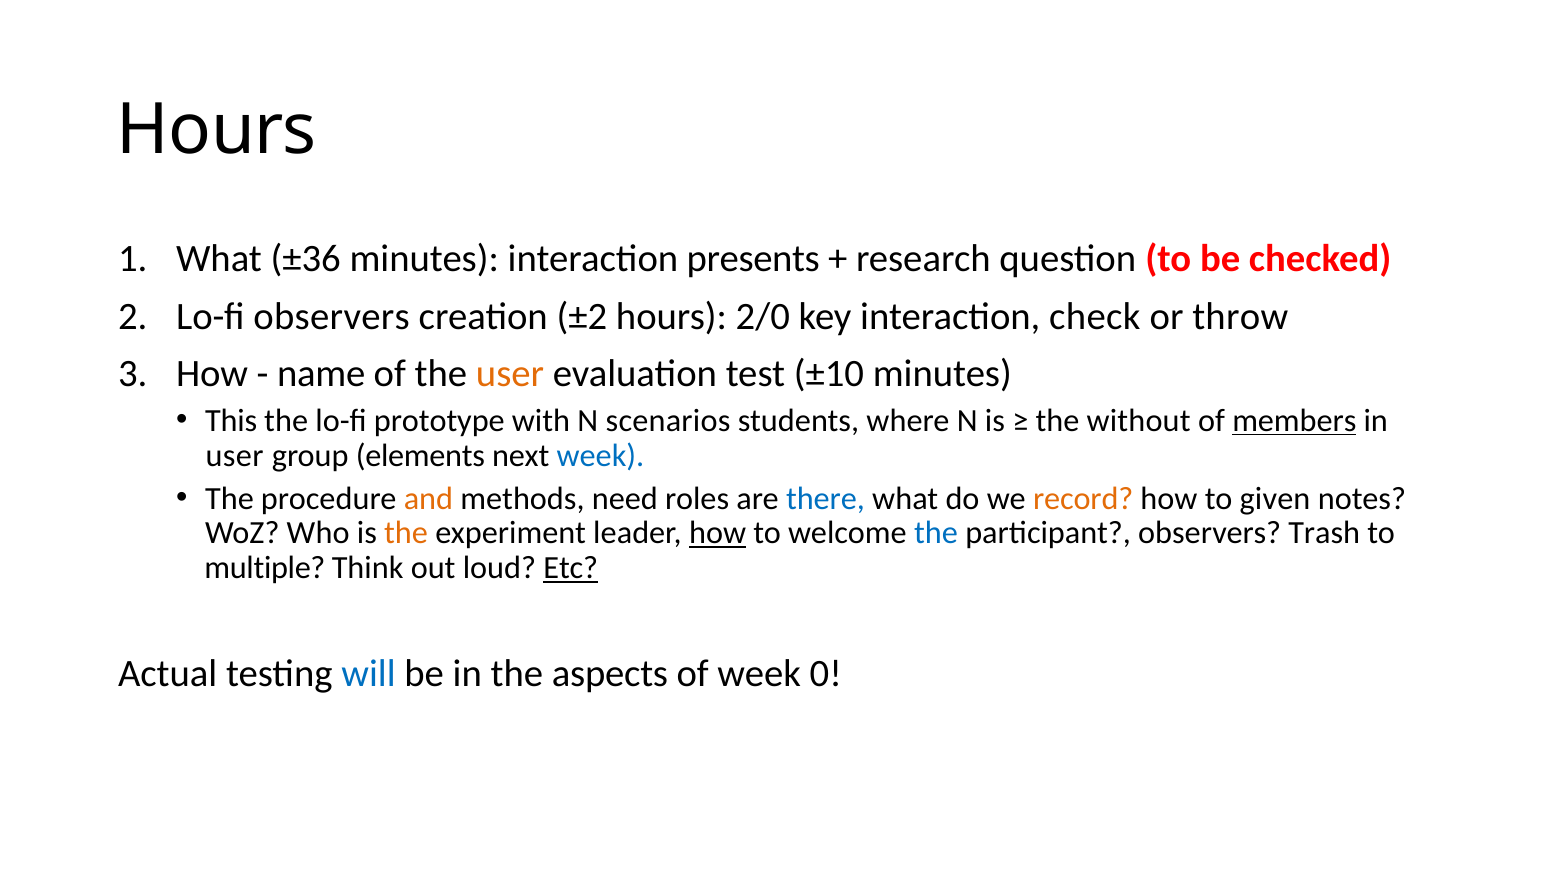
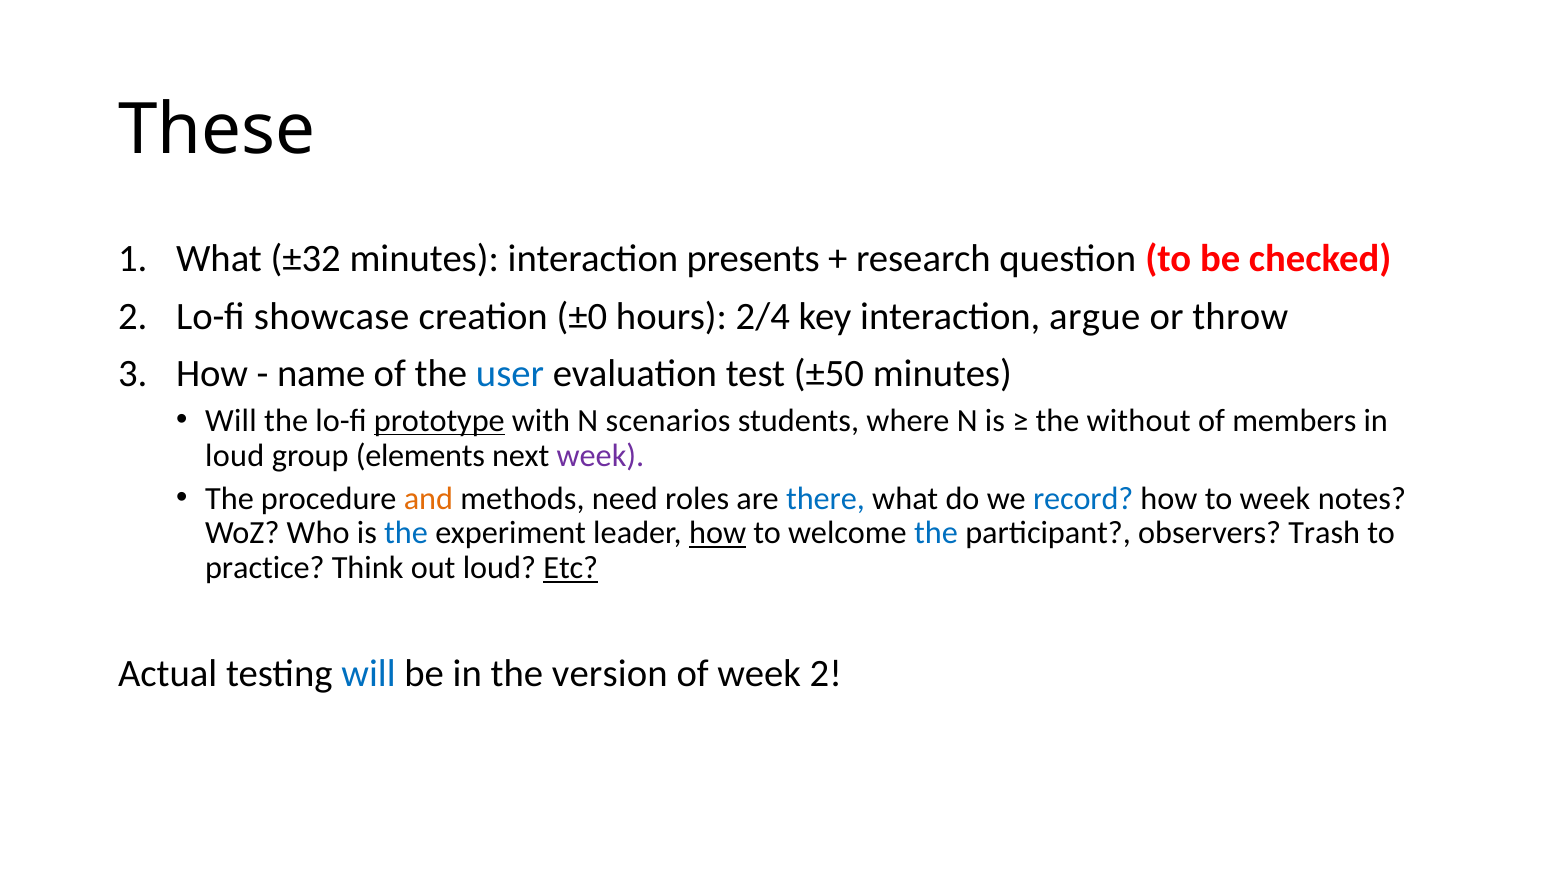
Hours at (217, 130): Hours -> These
±36: ±36 -> ±32
Lo-fi observers: observers -> showcase
±2: ±2 -> ±0
2/0: 2/0 -> 2/4
check: check -> argue
user at (510, 374) colour: orange -> blue
±10: ±10 -> ±50
This at (231, 421): This -> Will
prototype underline: none -> present
members underline: present -> none
user at (235, 455): user -> loud
week at (600, 455) colour: blue -> purple
record colour: orange -> blue
to given: given -> week
the at (406, 533) colour: orange -> blue
multiple: multiple -> practice
aspects: aspects -> version
week 0: 0 -> 2
